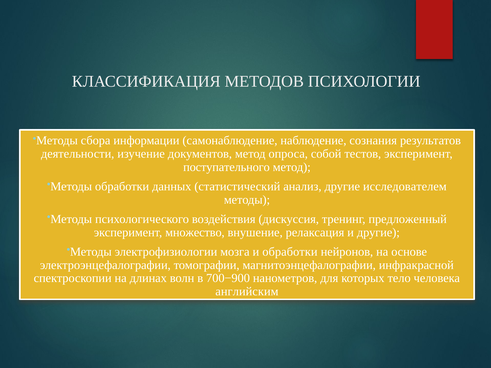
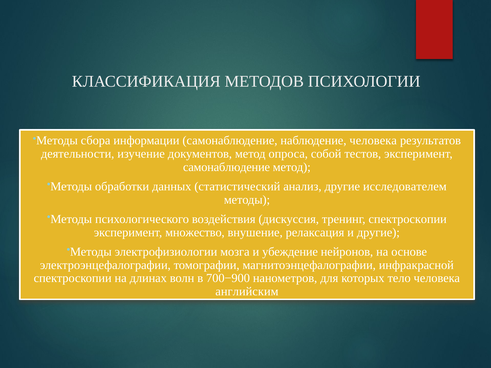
наблюдение сознания: сознания -> человека
поступательного at (226, 167): поступательного -> самонаблюдение
тренинг предложенный: предложенный -> спектроскопии
и обработки: обработки -> убеждение
